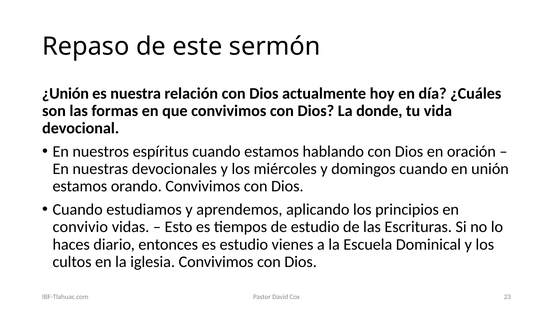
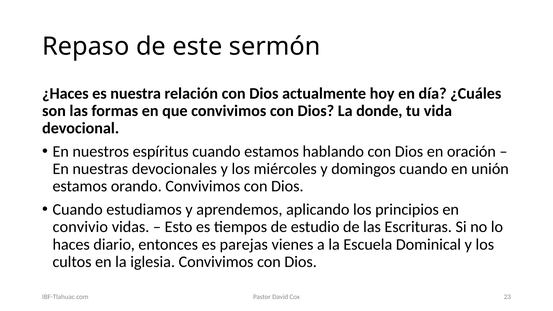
¿Unión: ¿Unión -> ¿Haces
es estudio: estudio -> parejas
